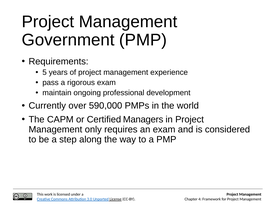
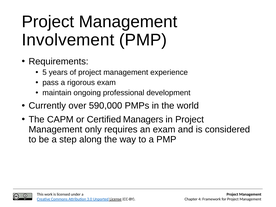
Government: Government -> Involvement
